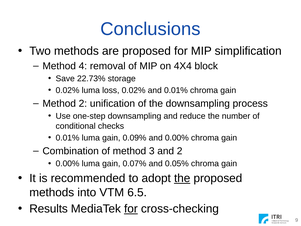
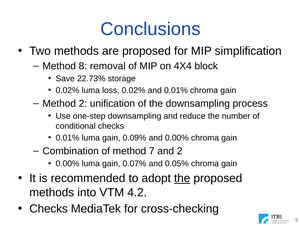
4: 4 -> 8
3: 3 -> 7
6.5: 6.5 -> 4.2
Results at (49, 209): Results -> Checks
for at (131, 209) underline: present -> none
